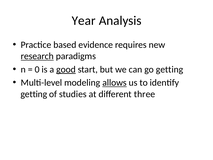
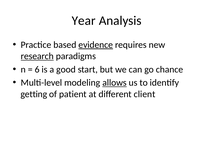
evidence underline: none -> present
0: 0 -> 6
good underline: present -> none
go getting: getting -> chance
studies: studies -> patient
three: three -> client
